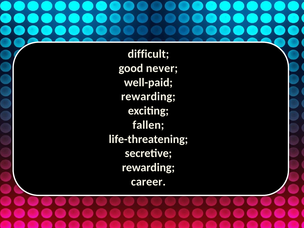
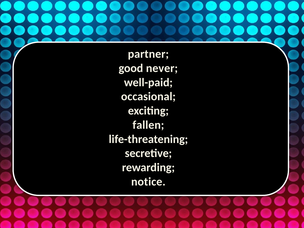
difficult: difficult -> partner
rewarding at (148, 97): rewarding -> occasional
career: career -> notice
